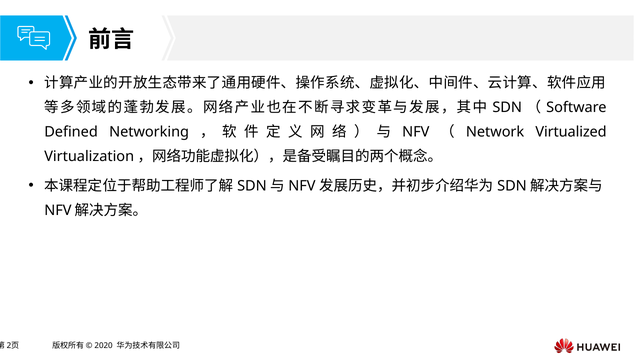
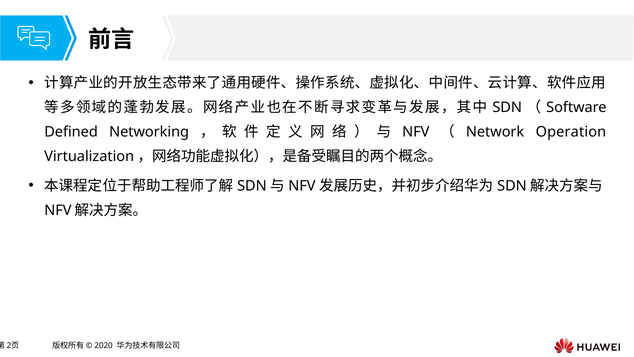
Virtualized: Virtualized -> Operation
